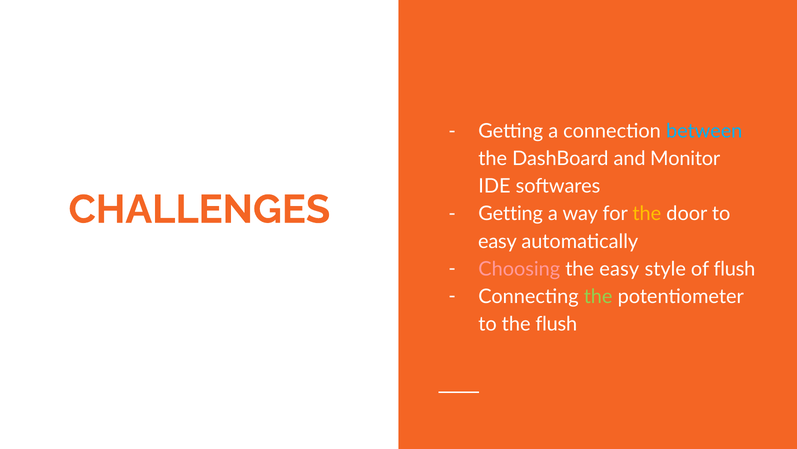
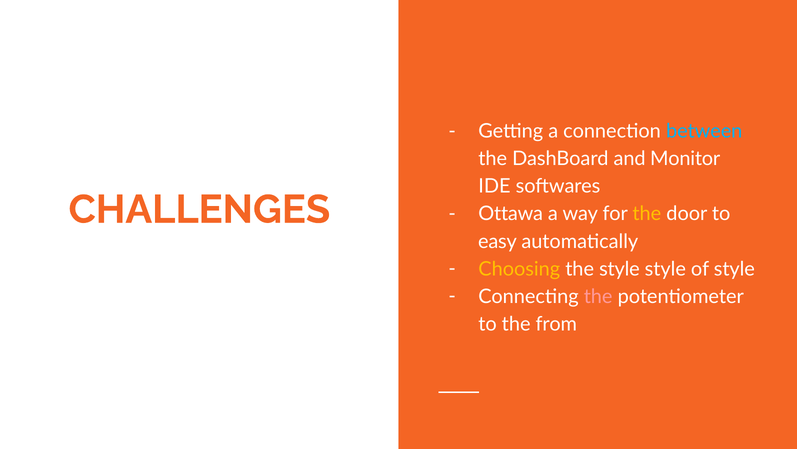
Getting at (511, 214): Getting -> Ottawa
Choosing colour: pink -> yellow
the easy: easy -> style
of flush: flush -> style
the at (598, 296) colour: light green -> pink
the flush: flush -> from
